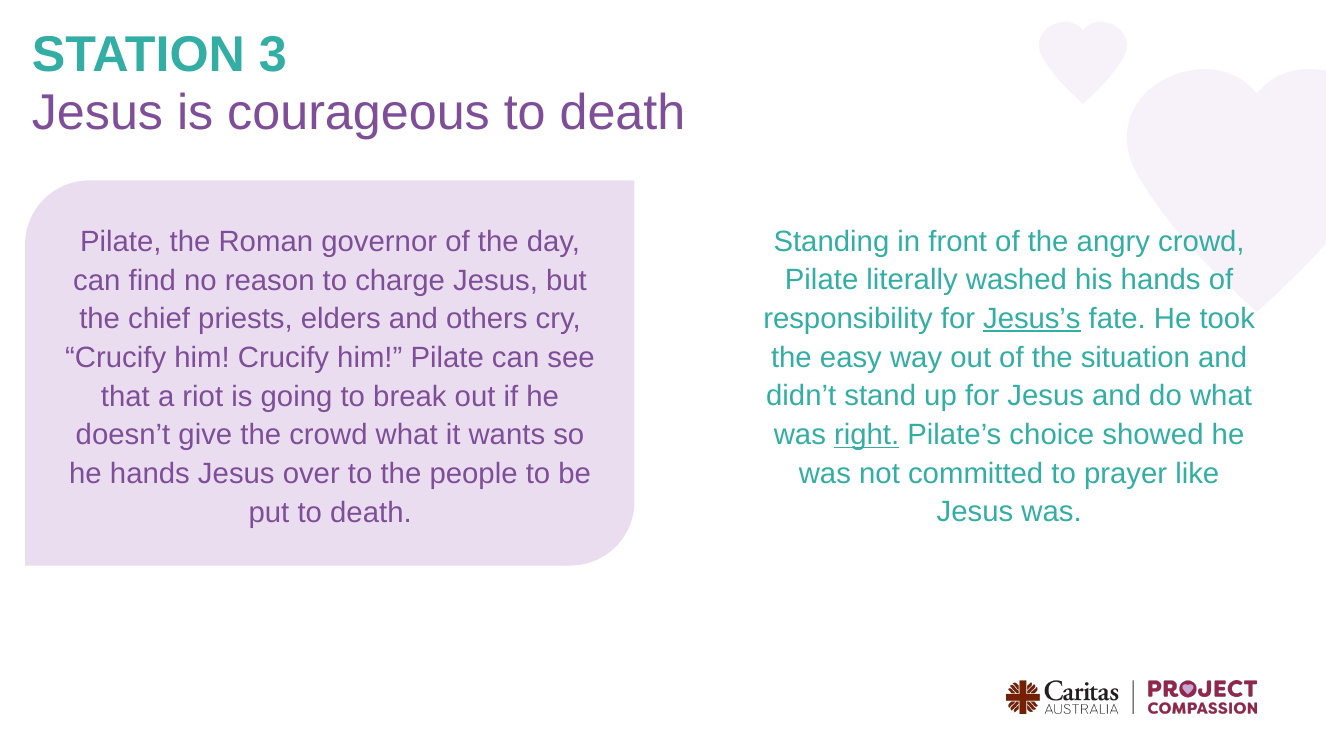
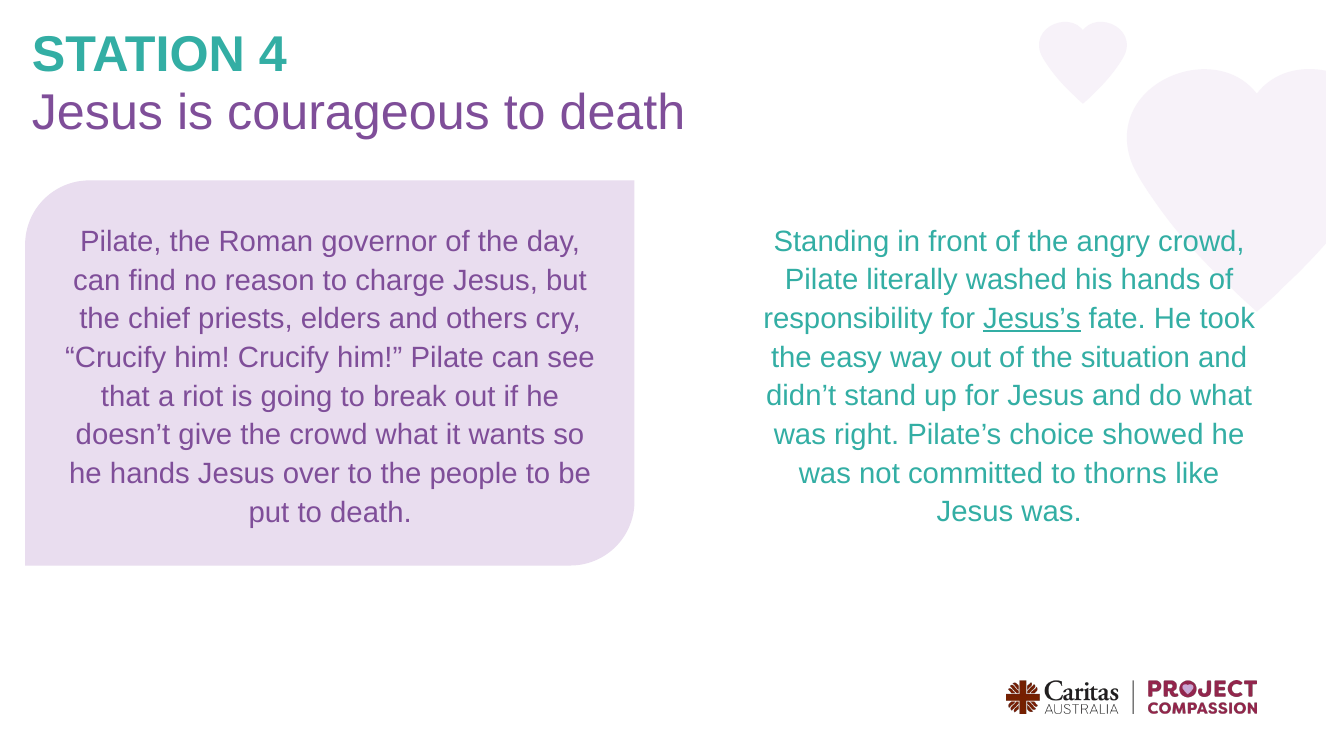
3: 3 -> 4
right underline: present -> none
prayer: prayer -> thorns
